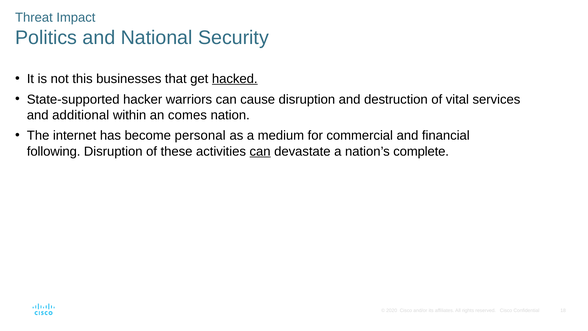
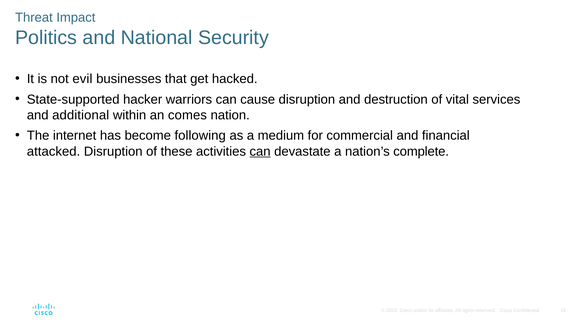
this: this -> evil
hacked underline: present -> none
personal: personal -> following
following: following -> attacked
